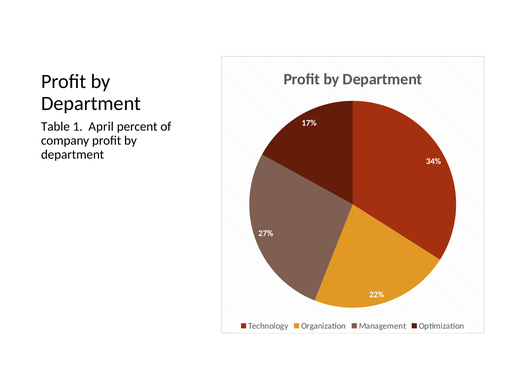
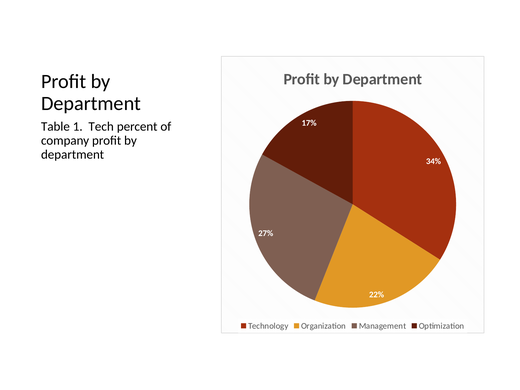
April: April -> Tech
